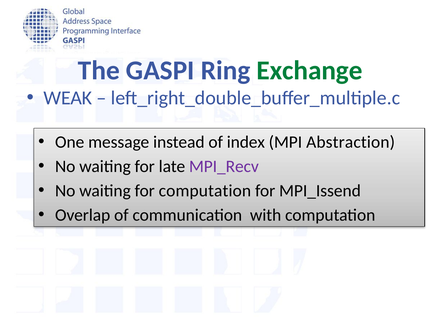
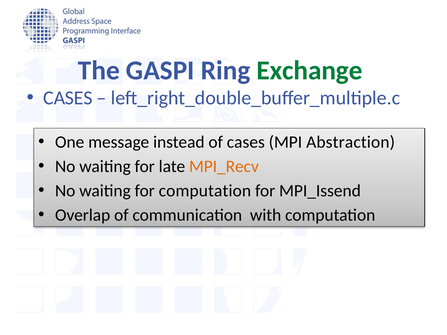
WEAK at (68, 98): WEAK -> CASES
of index: index -> cases
MPI_Recv colour: purple -> orange
